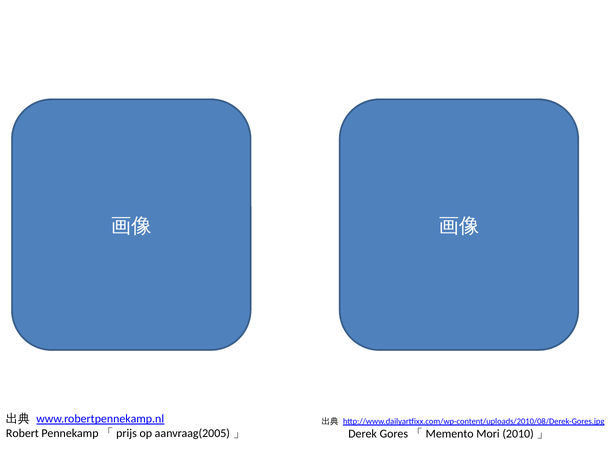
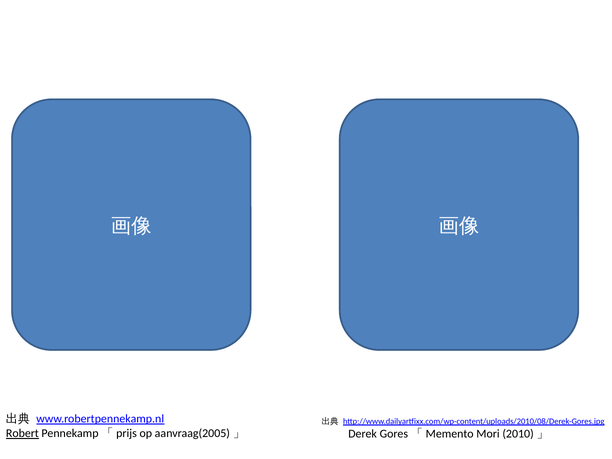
Robert underline: none -> present
